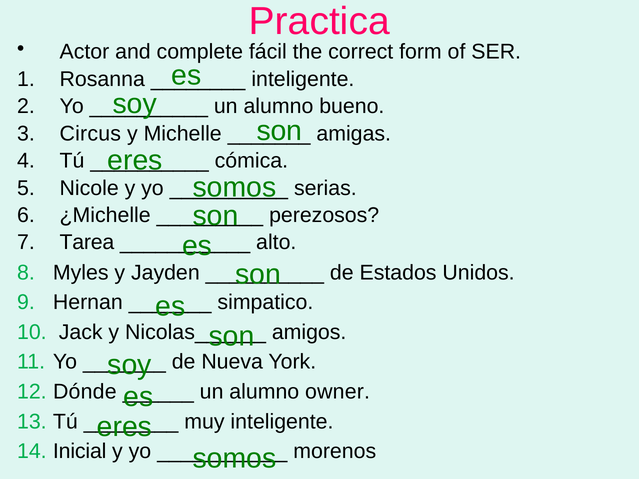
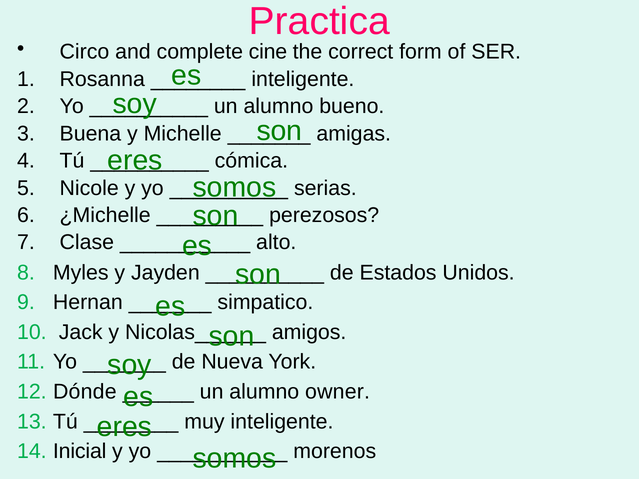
Actor: Actor -> Circo
fácil: fácil -> cine
Circus: Circus -> Buena
Tarea: Tarea -> Clase
